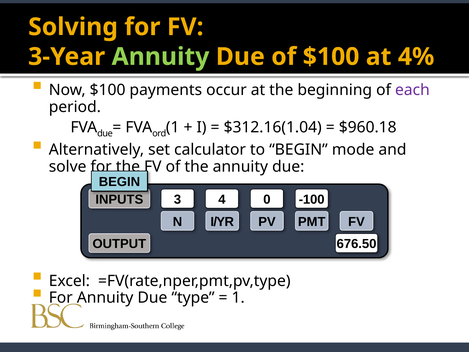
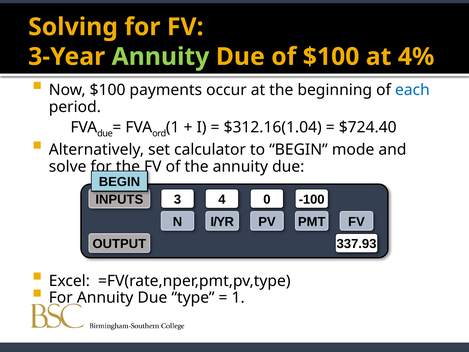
each colour: purple -> blue
$960.18: $960.18 -> $724.40
676.50: 676.50 -> 337.93
